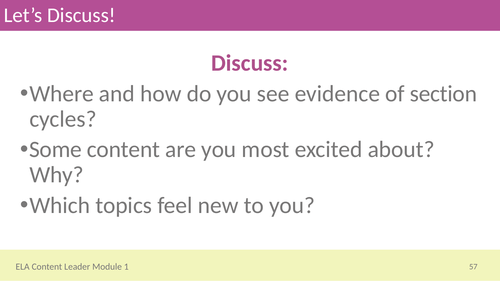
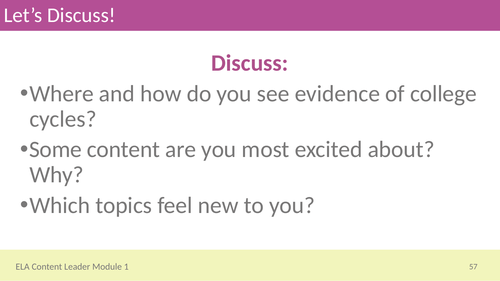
section: section -> college
